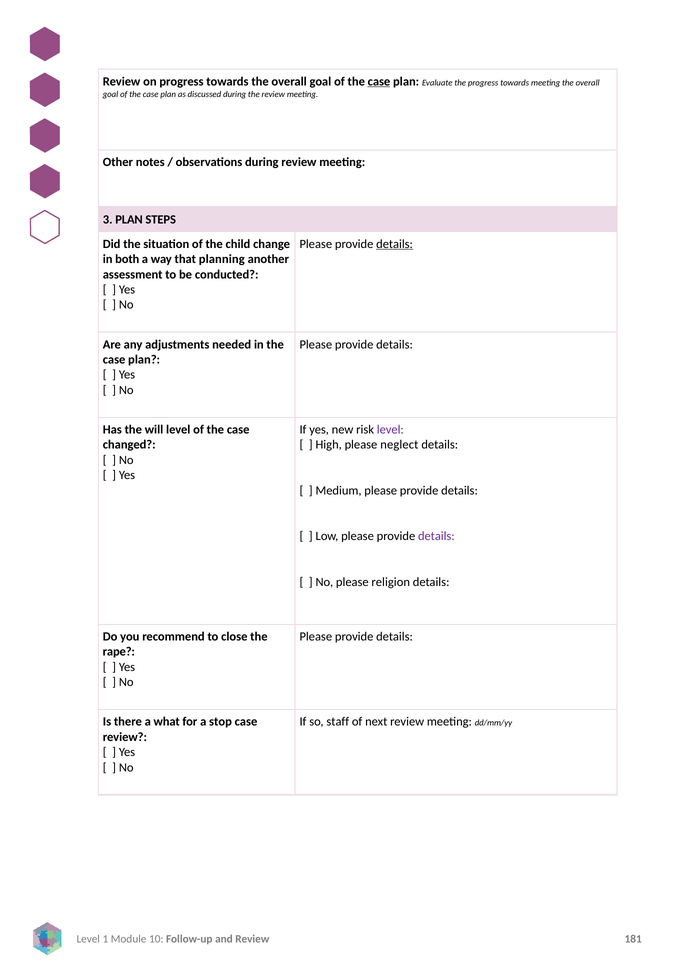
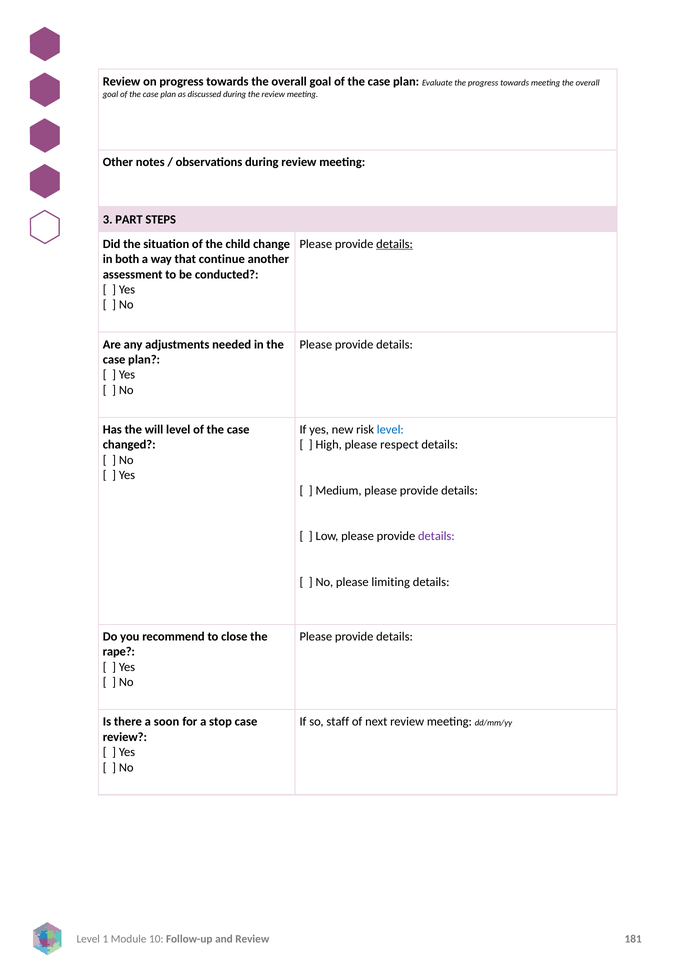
case at (379, 81) underline: present -> none
3 PLAN: PLAN -> PART
planning: planning -> continue
level at (390, 429) colour: purple -> blue
neglect: neglect -> respect
religion: religion -> limiting
what: what -> soon
